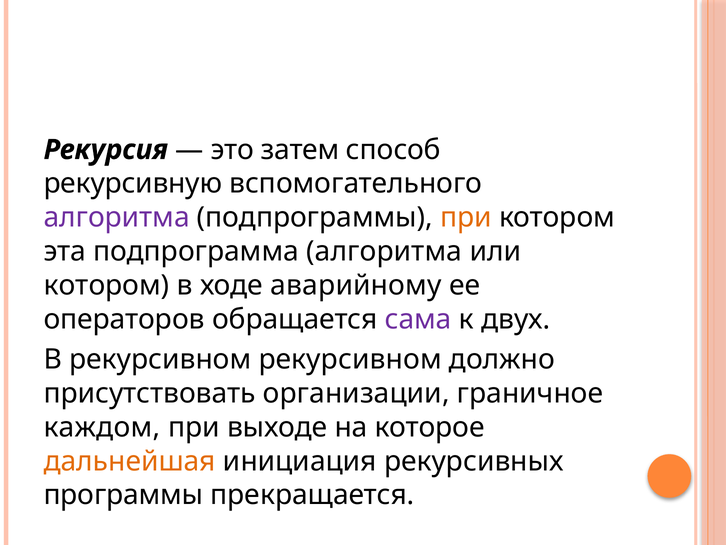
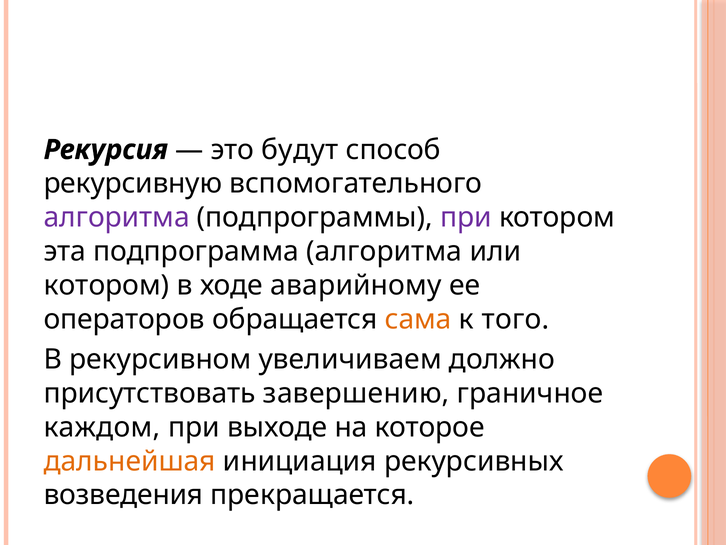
затем: затем -> будут
при at (466, 217) colour: orange -> purple
сама colour: purple -> orange
двух: двух -> того
рекурсивном рекурсивном: рекурсивном -> увеличиваем
организации: организации -> завершению
программы: программы -> возведения
